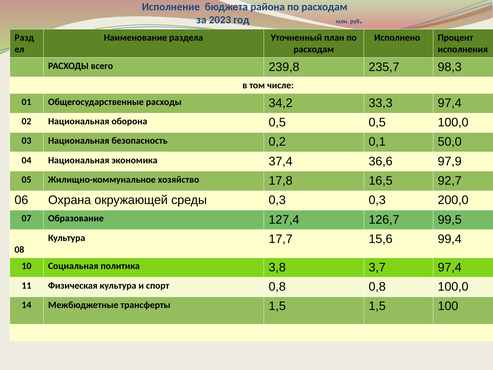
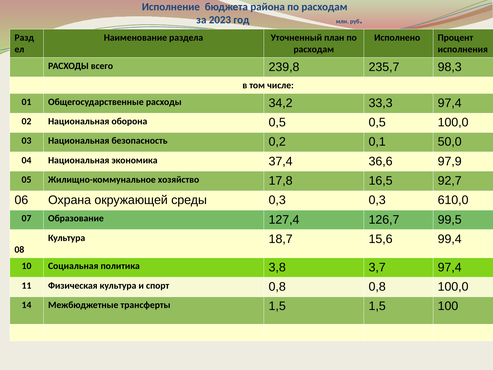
200,0: 200,0 -> 610,0
17,7: 17,7 -> 18,7
